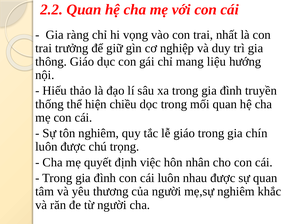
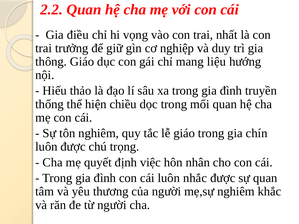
ràng: ràng -> điều
nhau: nhau -> nhắc
